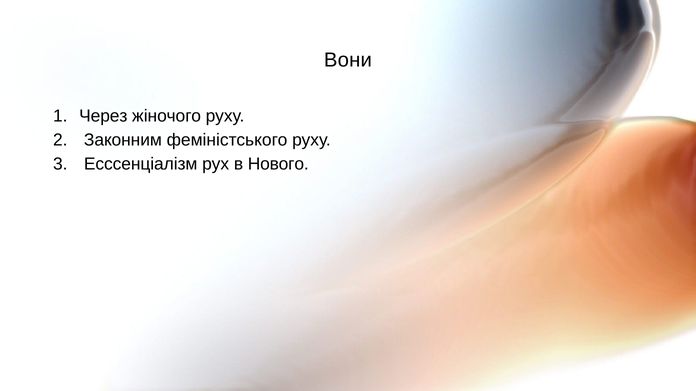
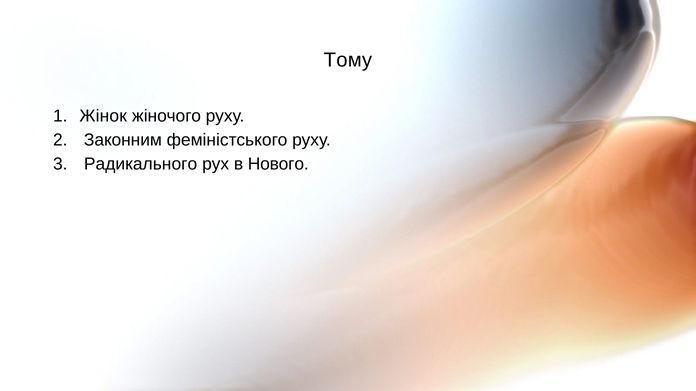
Вони: Вони -> Тому
Через: Через -> Жінок
Есссенціалізм: Есссенціалізм -> Радикального
